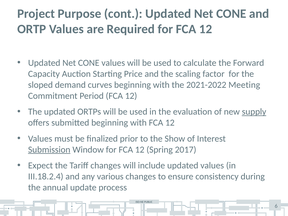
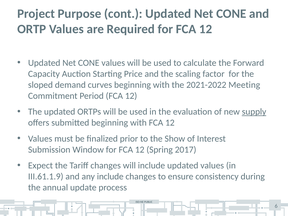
Submission underline: present -> none
III.18.2.4: III.18.2.4 -> III.61.1.9
any various: various -> include
